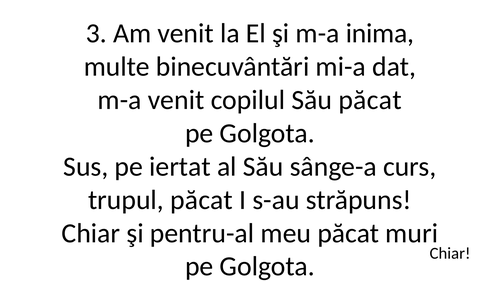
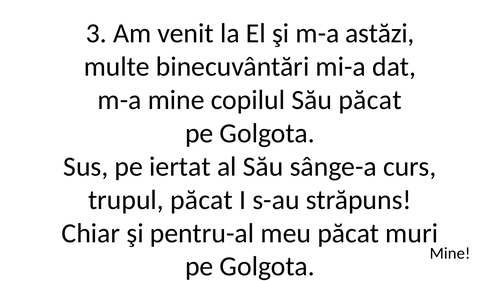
inima: inima -> astăzi
m-a venit: venit -> mine
Chiar at (450, 254): Chiar -> Mine
